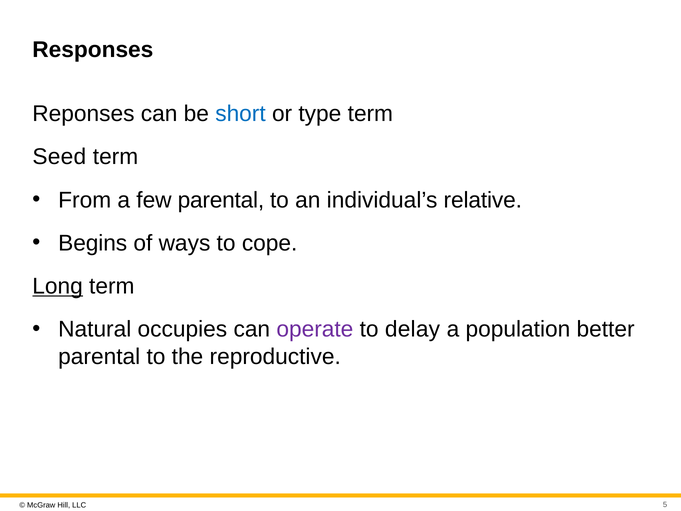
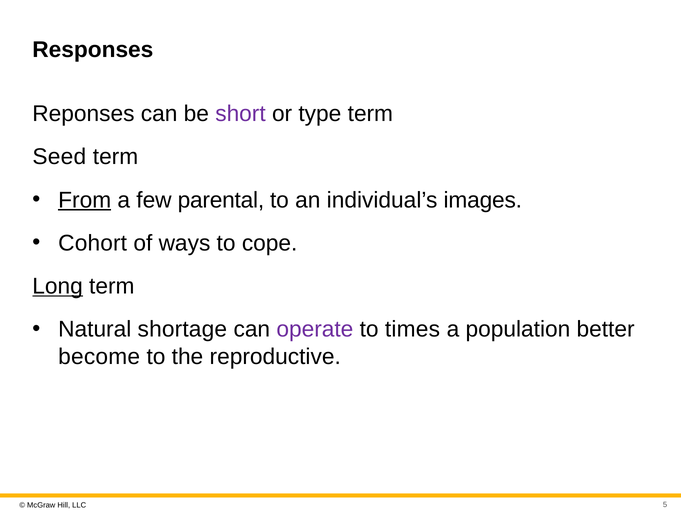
short colour: blue -> purple
From underline: none -> present
relative: relative -> images
Begins: Begins -> Cohort
occupies: occupies -> shortage
delay: delay -> times
parental at (99, 356): parental -> become
